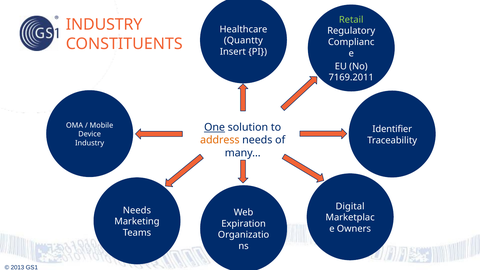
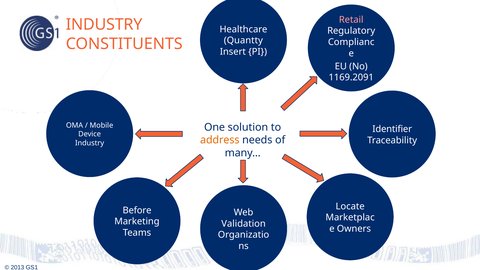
Retail colour: light green -> pink
7169.2011: 7169.2011 -> 1169.2091
One underline: present -> none
Digital: Digital -> Locate
Needs at (137, 210): Needs -> Before
Expiration: Expiration -> Validation
